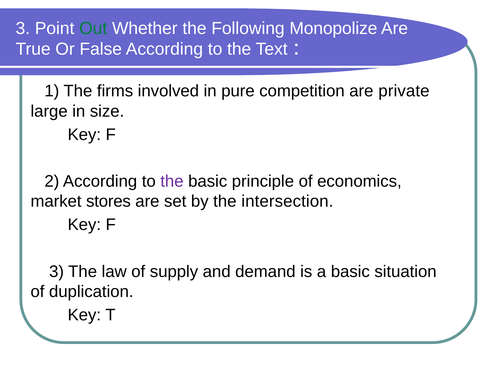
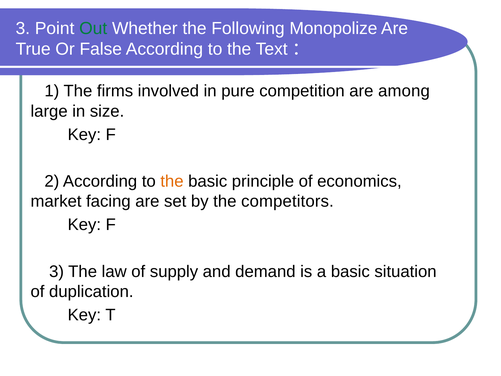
private: private -> among
the at (172, 181) colour: purple -> orange
stores: stores -> facing
intersection: intersection -> competitors
